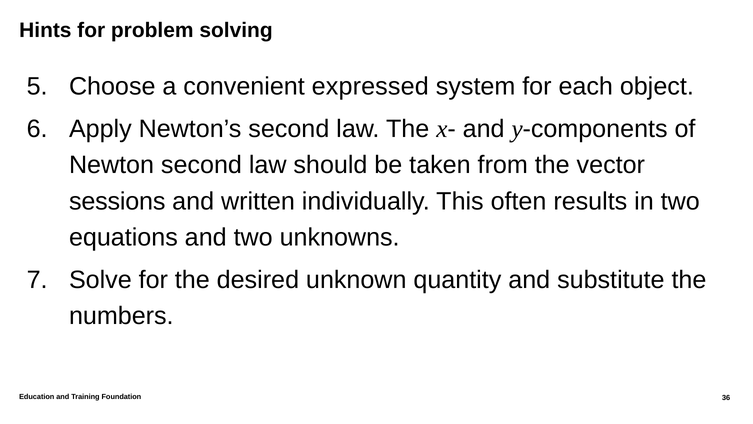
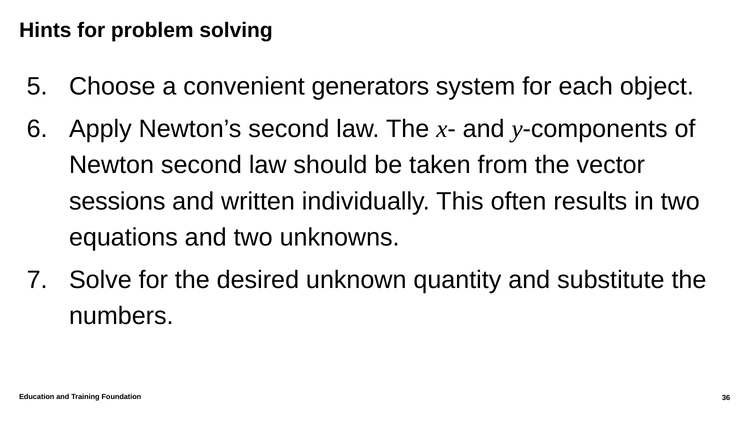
expressed: expressed -> generators
